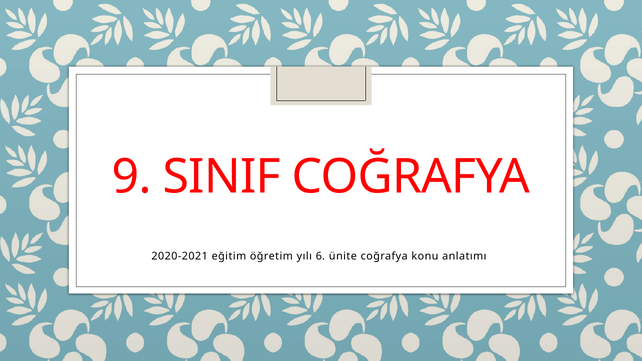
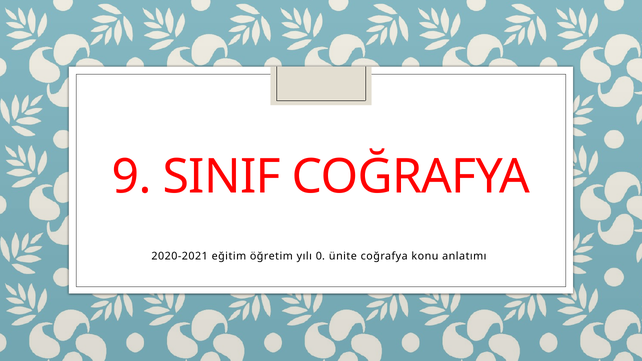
6: 6 -> 0
